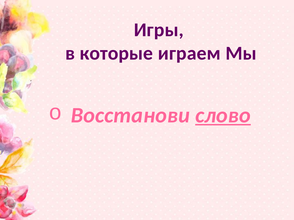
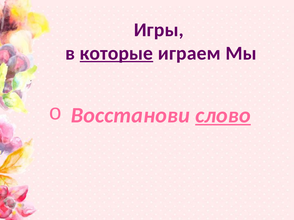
которые underline: none -> present
